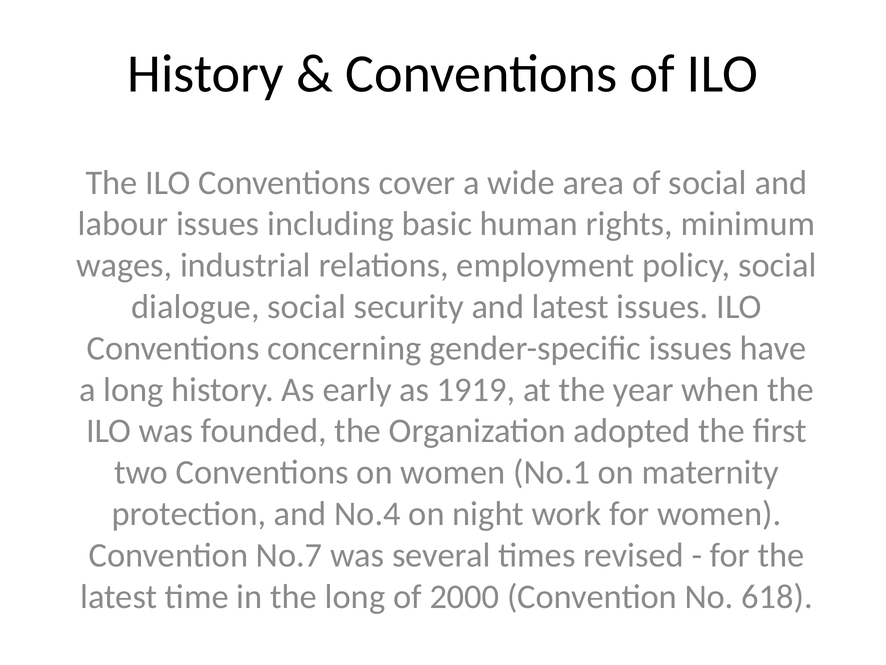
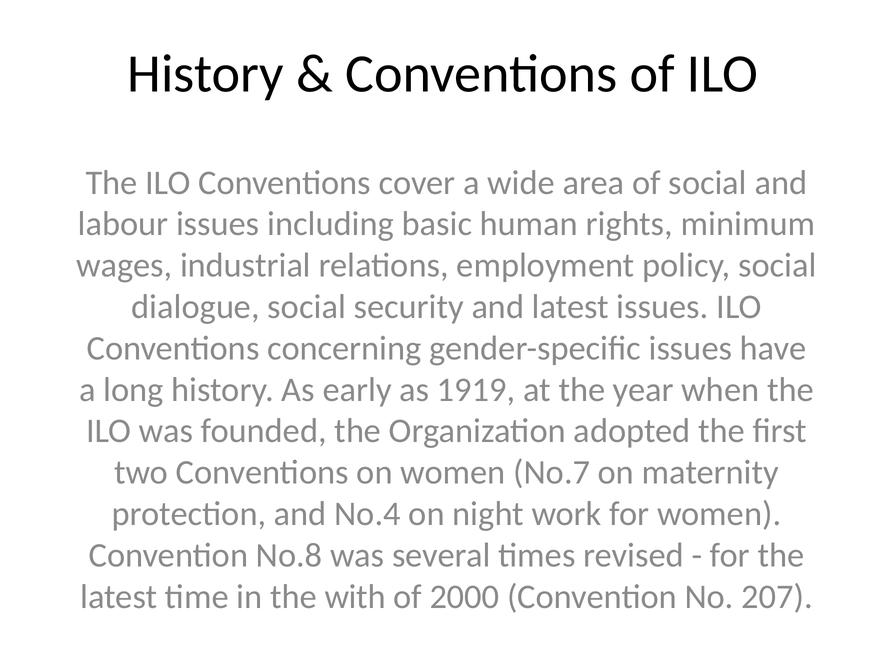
No.1: No.1 -> No.7
No.7: No.7 -> No.8
the long: long -> with
618: 618 -> 207
